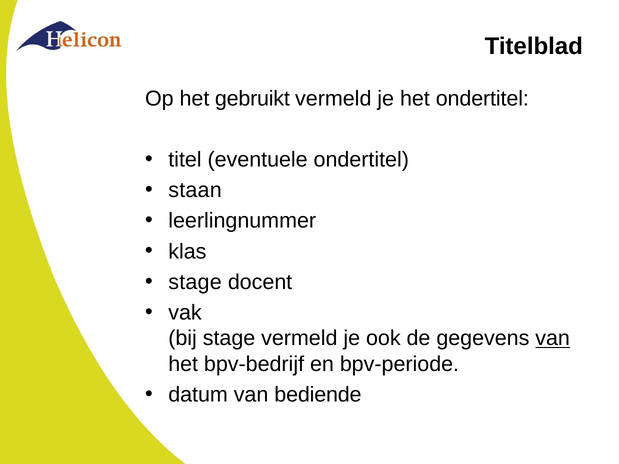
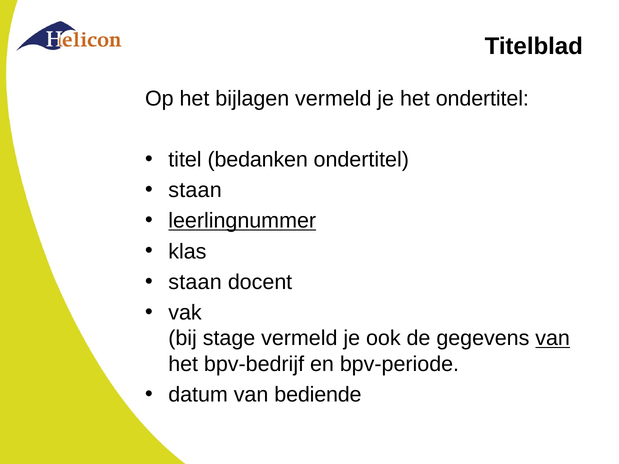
gebruikt: gebruikt -> bijlagen
eventuele: eventuele -> bedanken
leerlingnummer underline: none -> present
stage at (195, 282): stage -> staan
